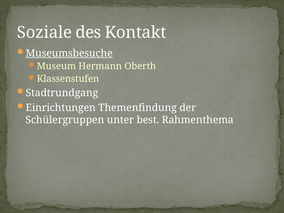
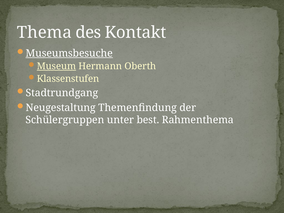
Soziale: Soziale -> Thema
Museum underline: none -> present
Einrichtungen: Einrichtungen -> Neugestaltung
